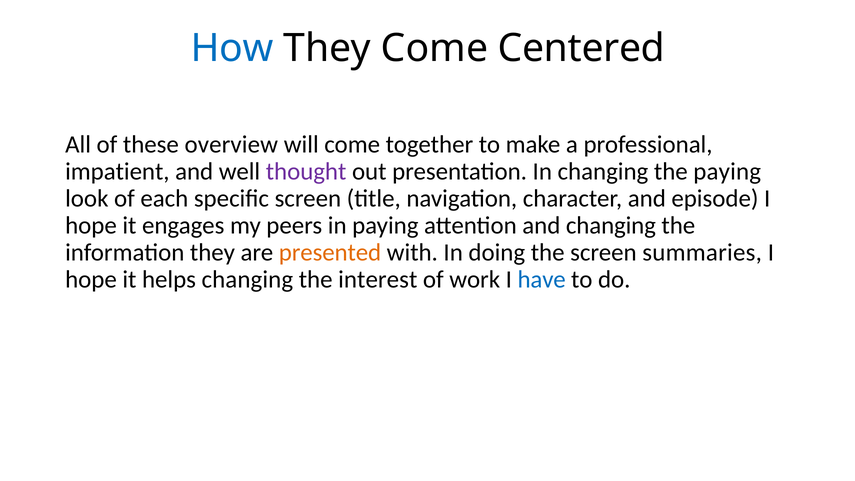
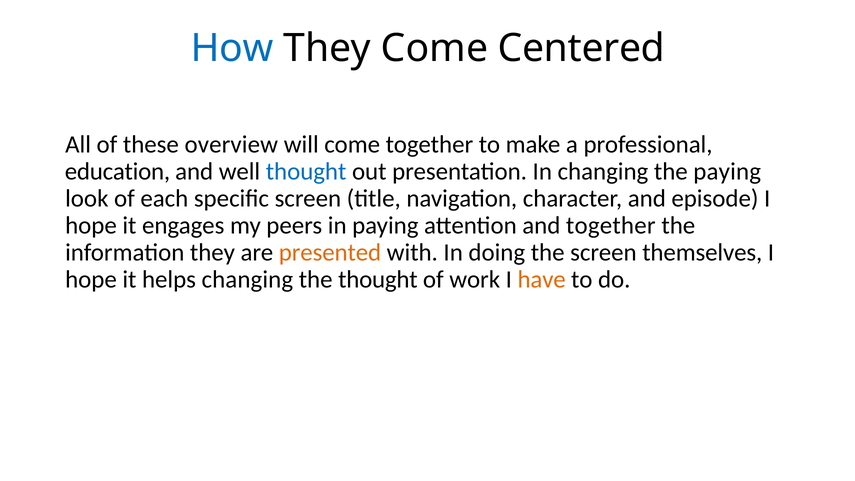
impatient: impatient -> education
thought at (306, 171) colour: purple -> blue
and changing: changing -> together
summaries: summaries -> themselves
the interest: interest -> thought
have colour: blue -> orange
